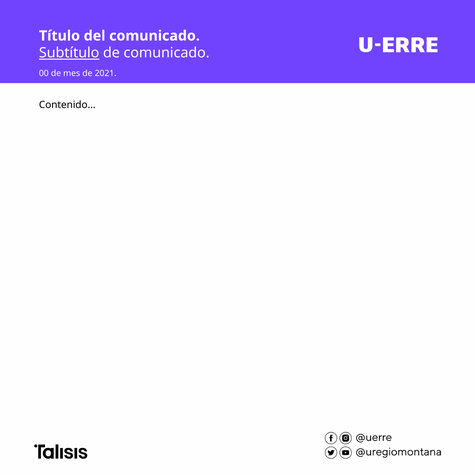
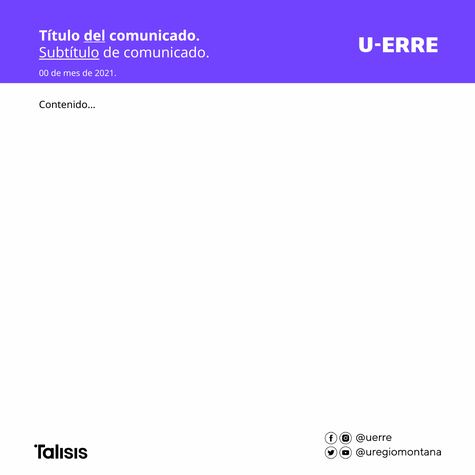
del underline: none -> present
